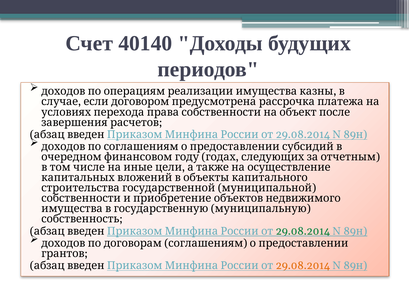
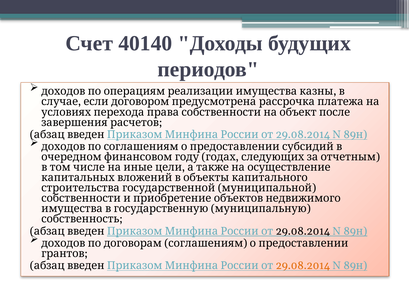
29.08.2014 at (303, 231) colour: green -> black
